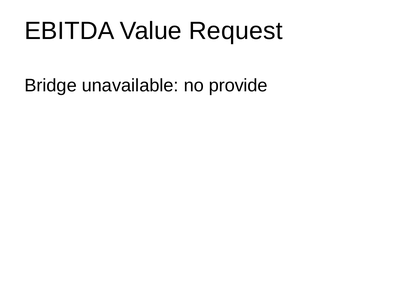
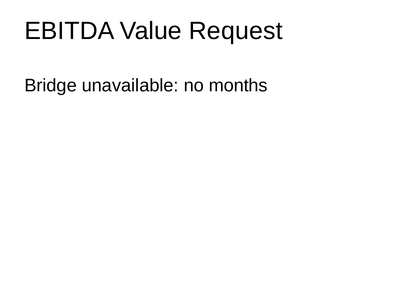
provide: provide -> months
